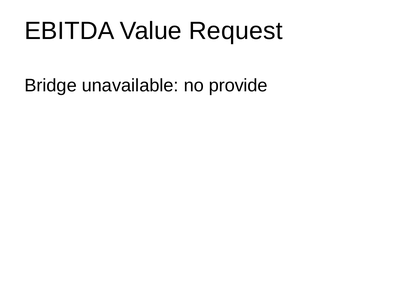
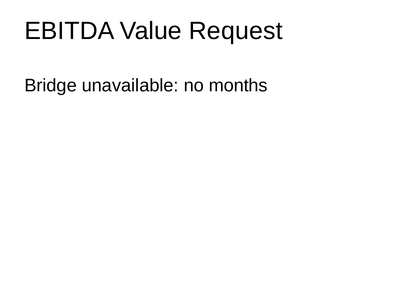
provide: provide -> months
